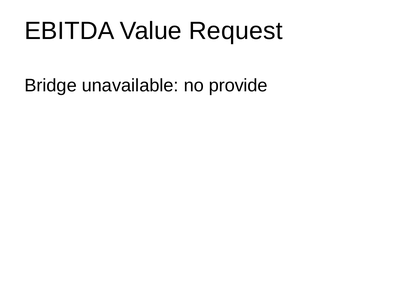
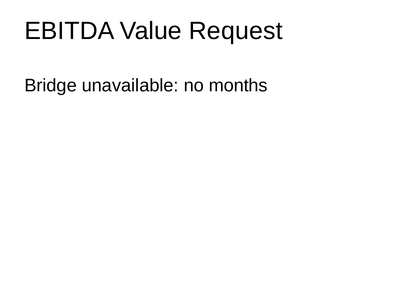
provide: provide -> months
